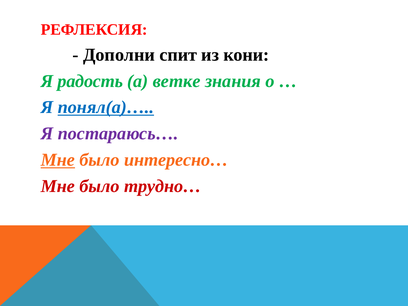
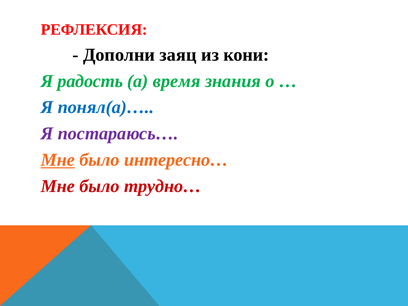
спит: спит -> заяц
ветке: ветке -> время
понял(а)… underline: present -> none
